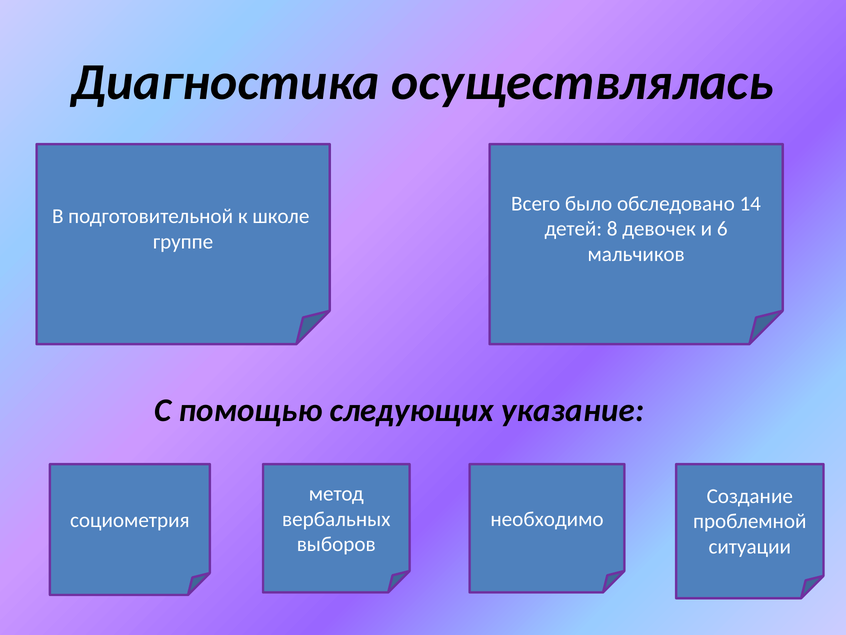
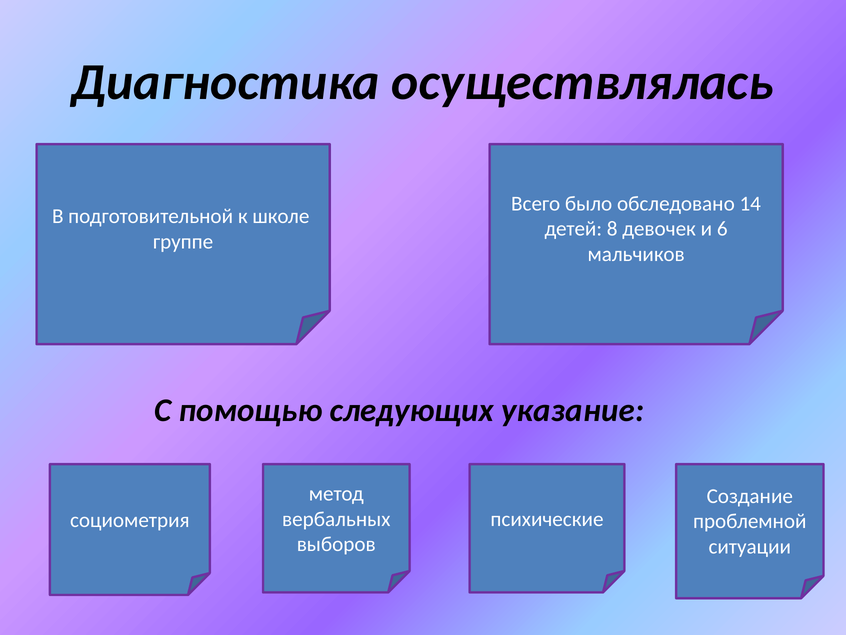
необходимо: необходимо -> психические
